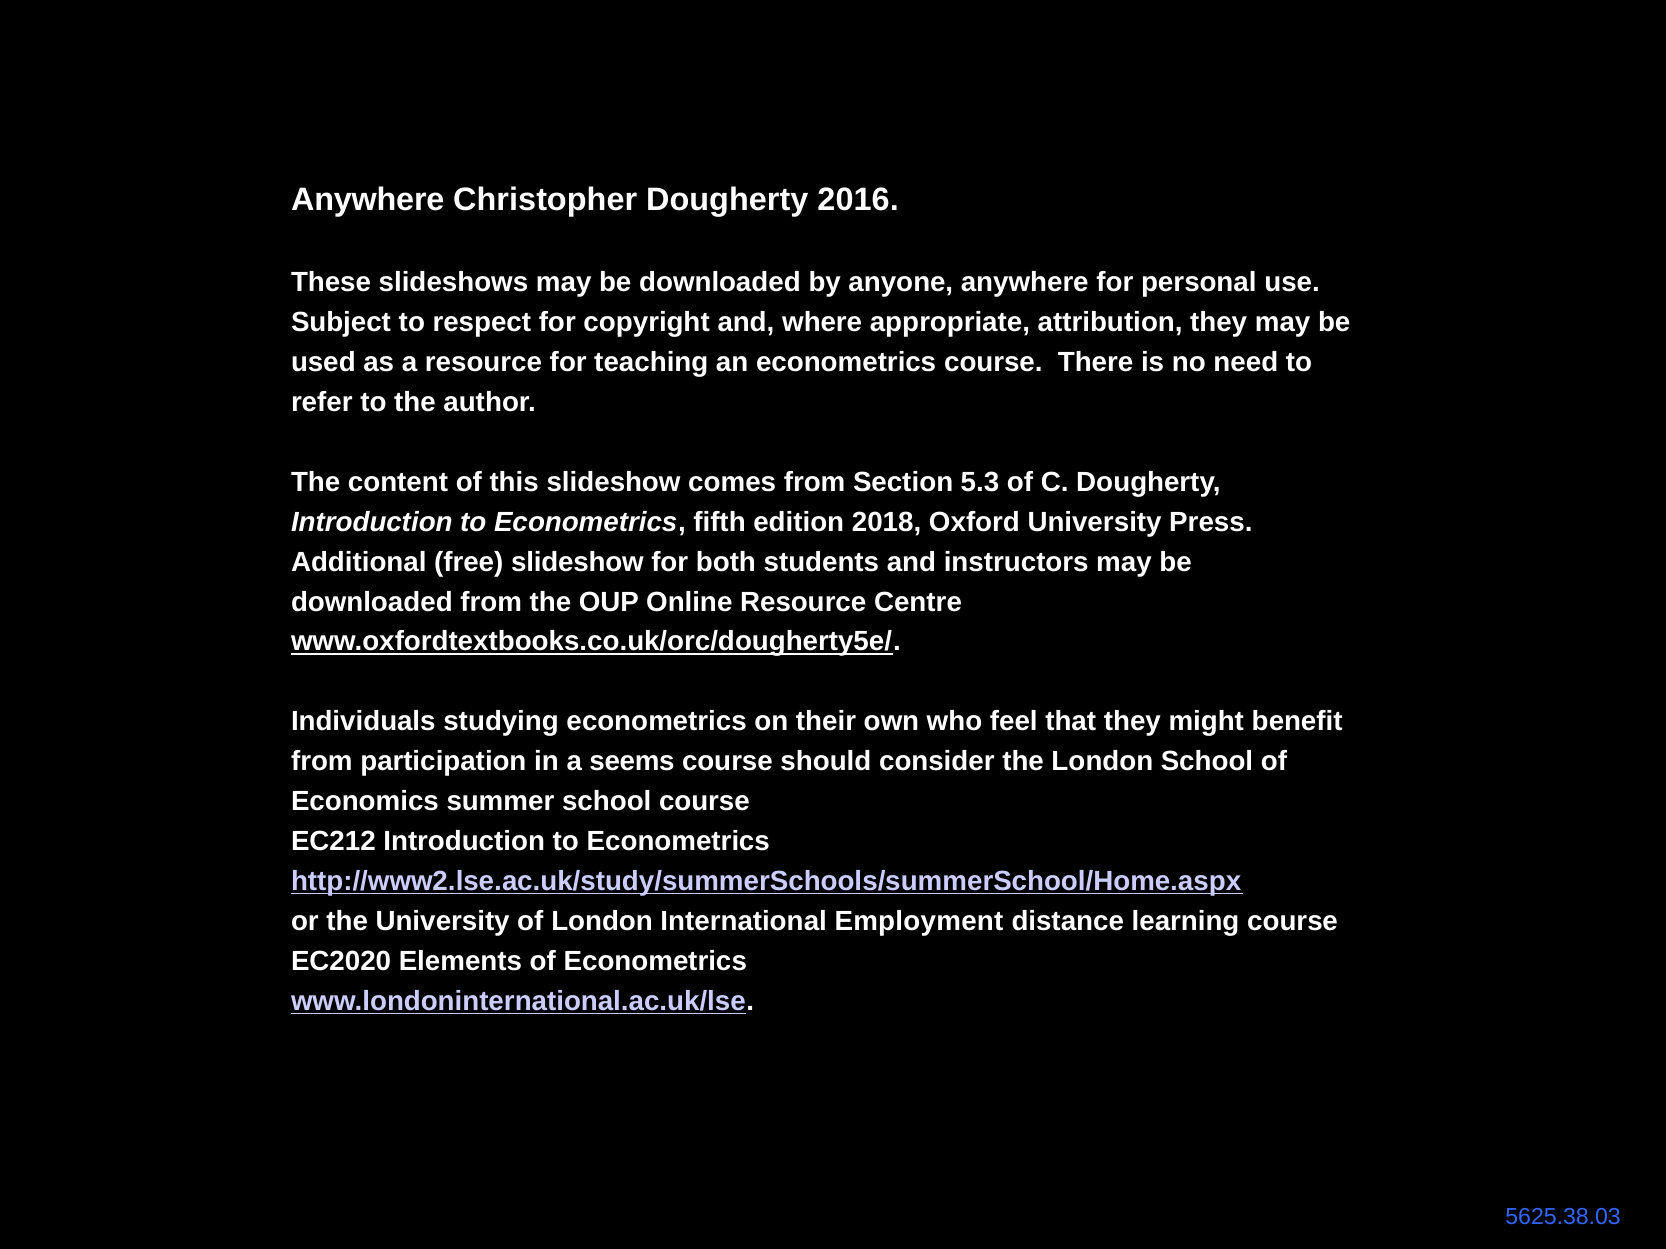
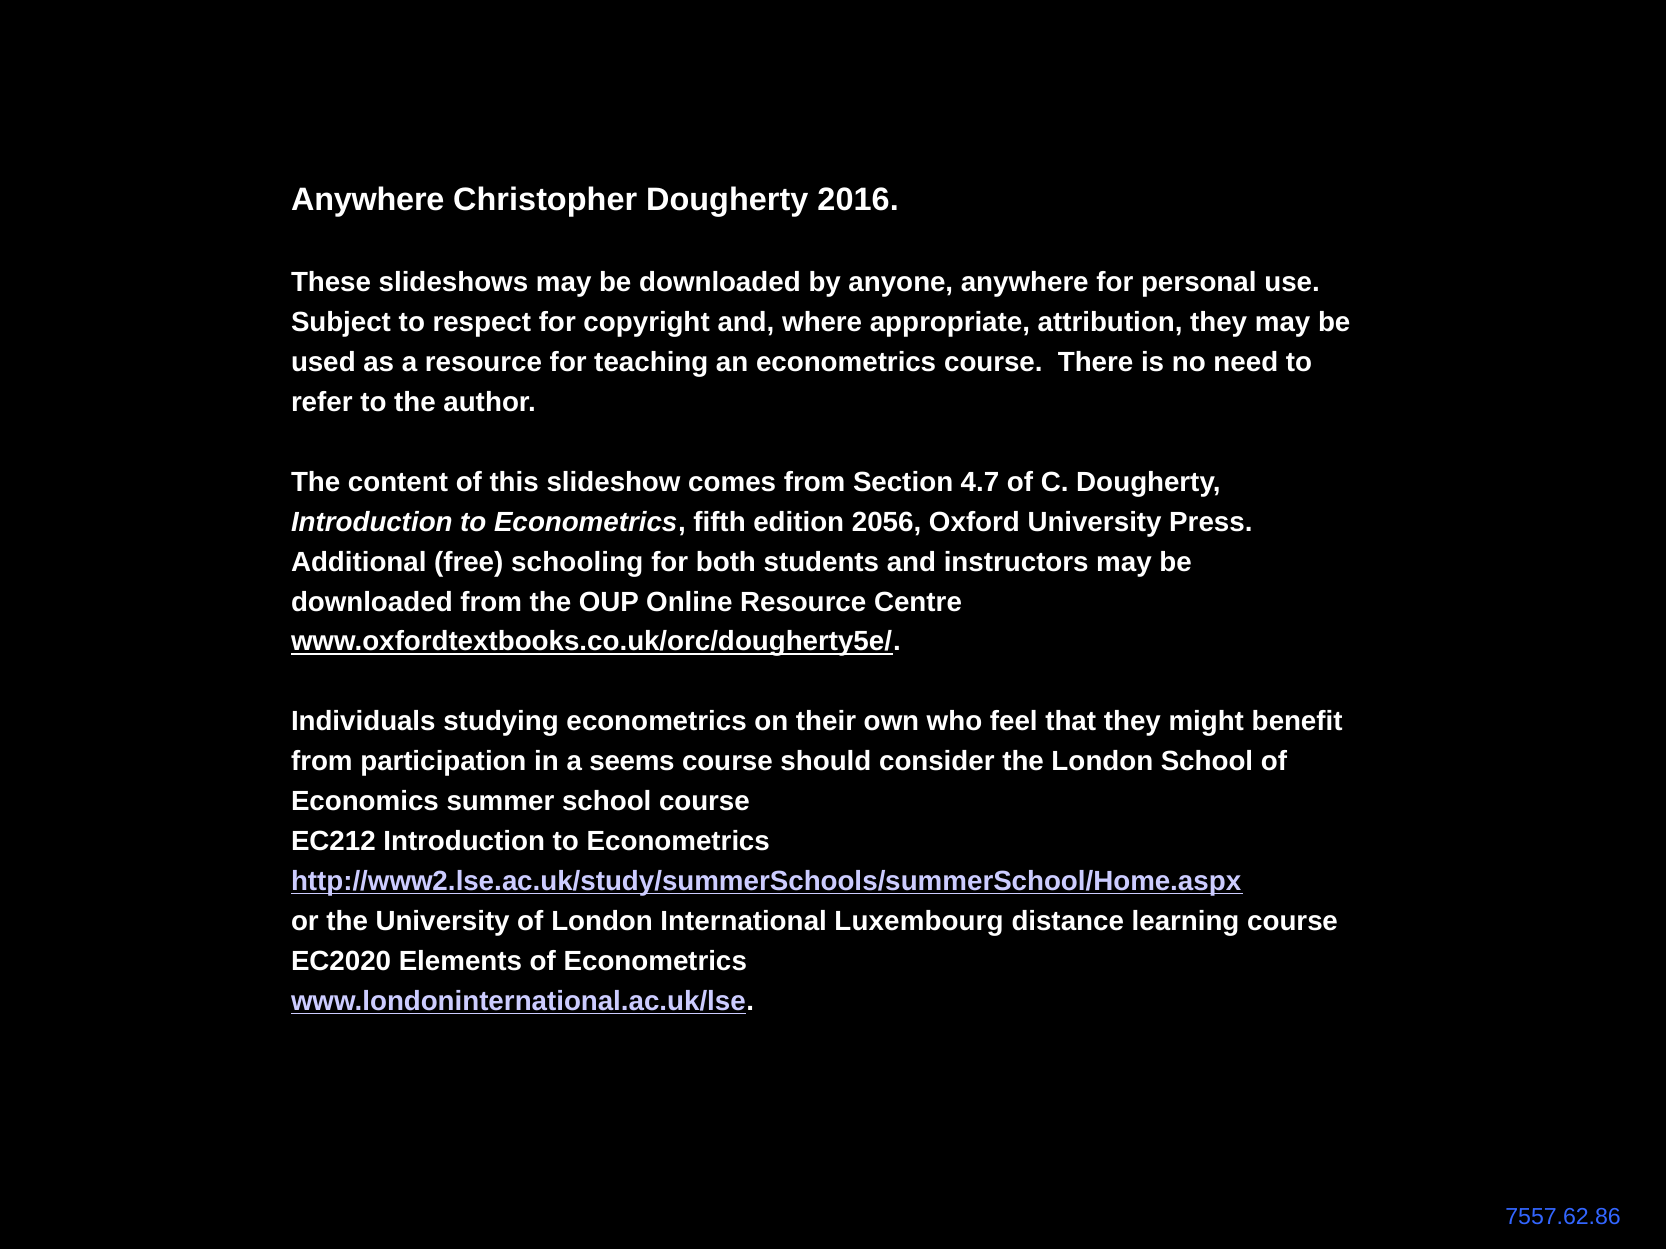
5.3: 5.3 -> 4.7
2018: 2018 -> 2056
free slideshow: slideshow -> schooling
Employment: Employment -> Luxembourg
5625.38.03: 5625.38.03 -> 7557.62.86
